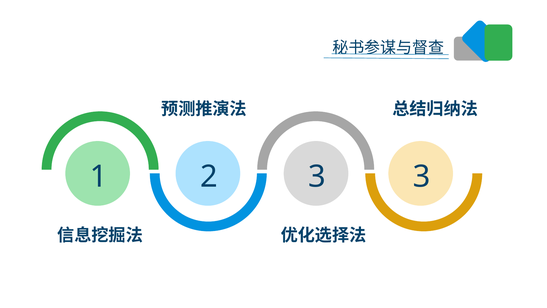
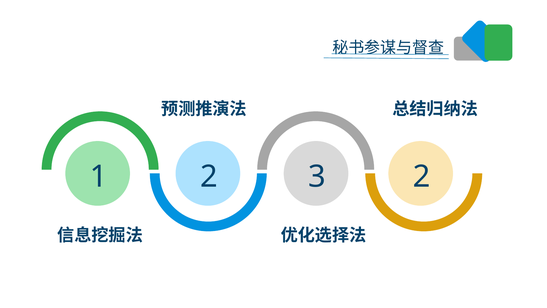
3 3: 3 -> 2
